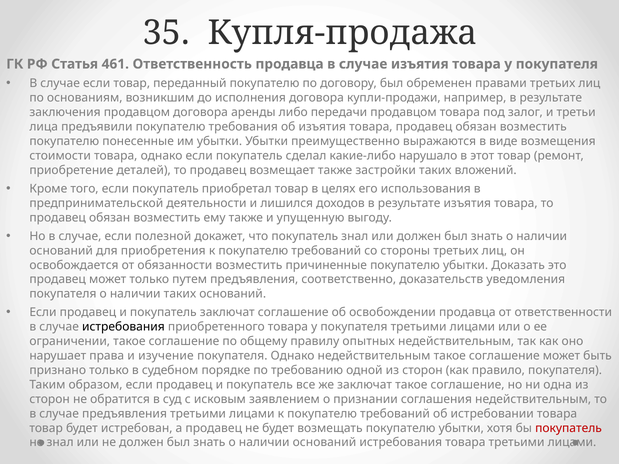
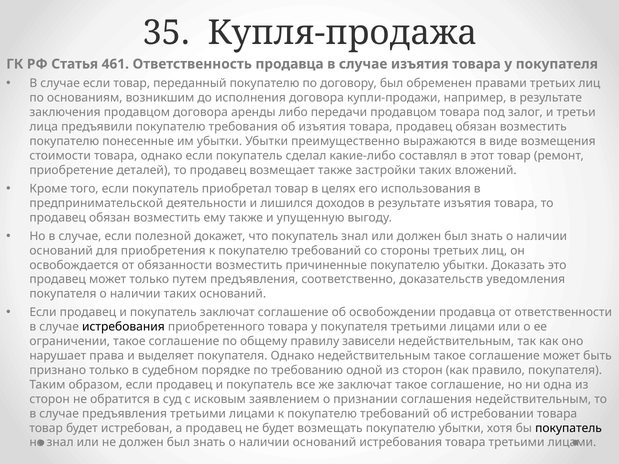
нарушало: нарушало -> составлял
опытных: опытных -> зависели
изучение: изучение -> выделяет
покупатель at (569, 428) colour: red -> black
